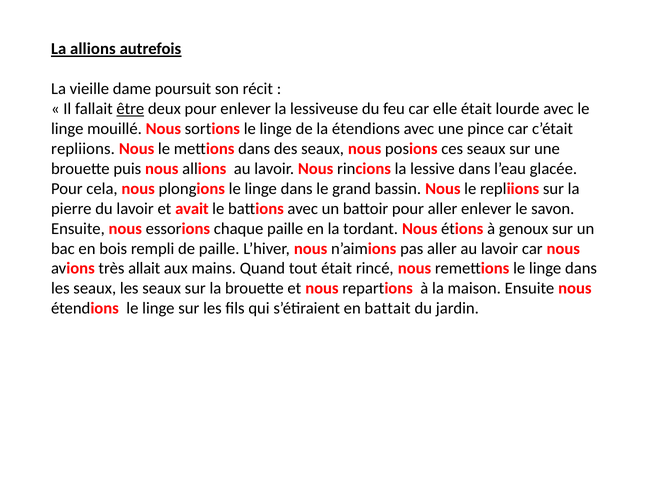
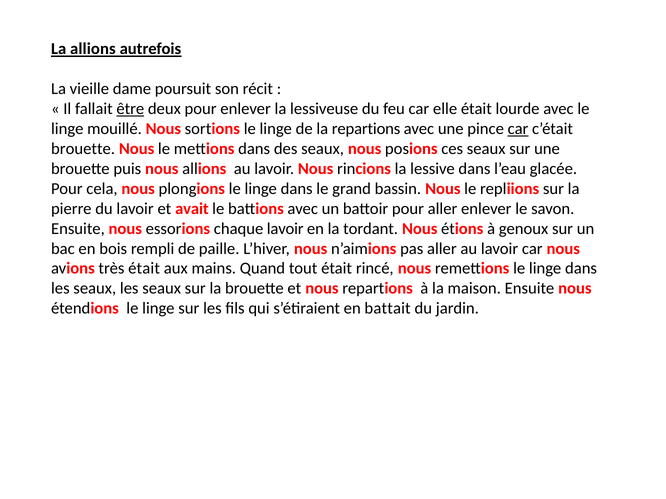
la étendions: étendions -> repartions
car at (518, 129) underline: none -> present
repliions at (83, 149): repliions -> brouette
chaque paille: paille -> lavoir
très allait: allait -> était
